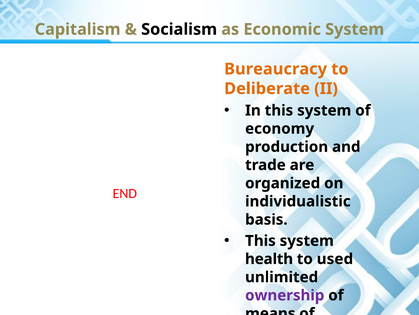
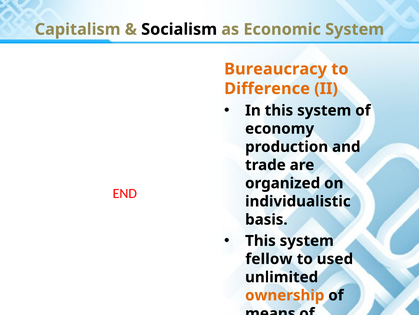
Deliberate: Deliberate -> Difference
health: health -> fellow
ownership colour: purple -> orange
